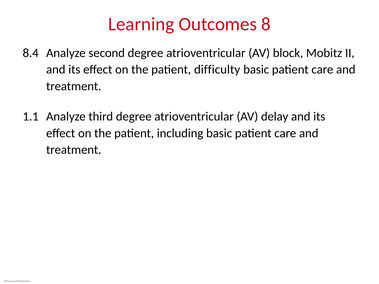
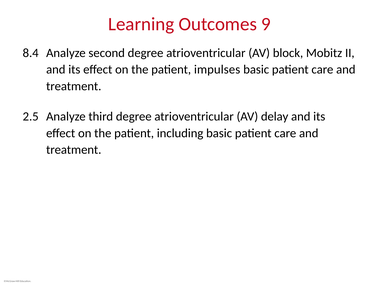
8: 8 -> 9
difficulty: difficulty -> impulses
1.1: 1.1 -> 2.5
